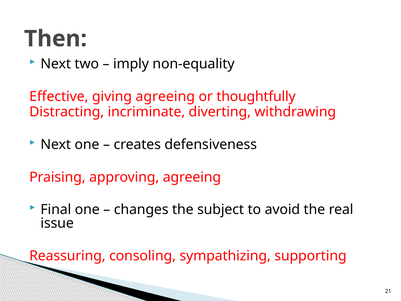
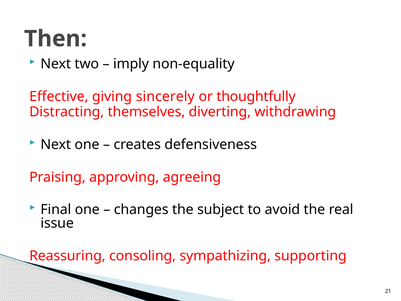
giving agreeing: agreeing -> sincerely
incriminate: incriminate -> themselves
